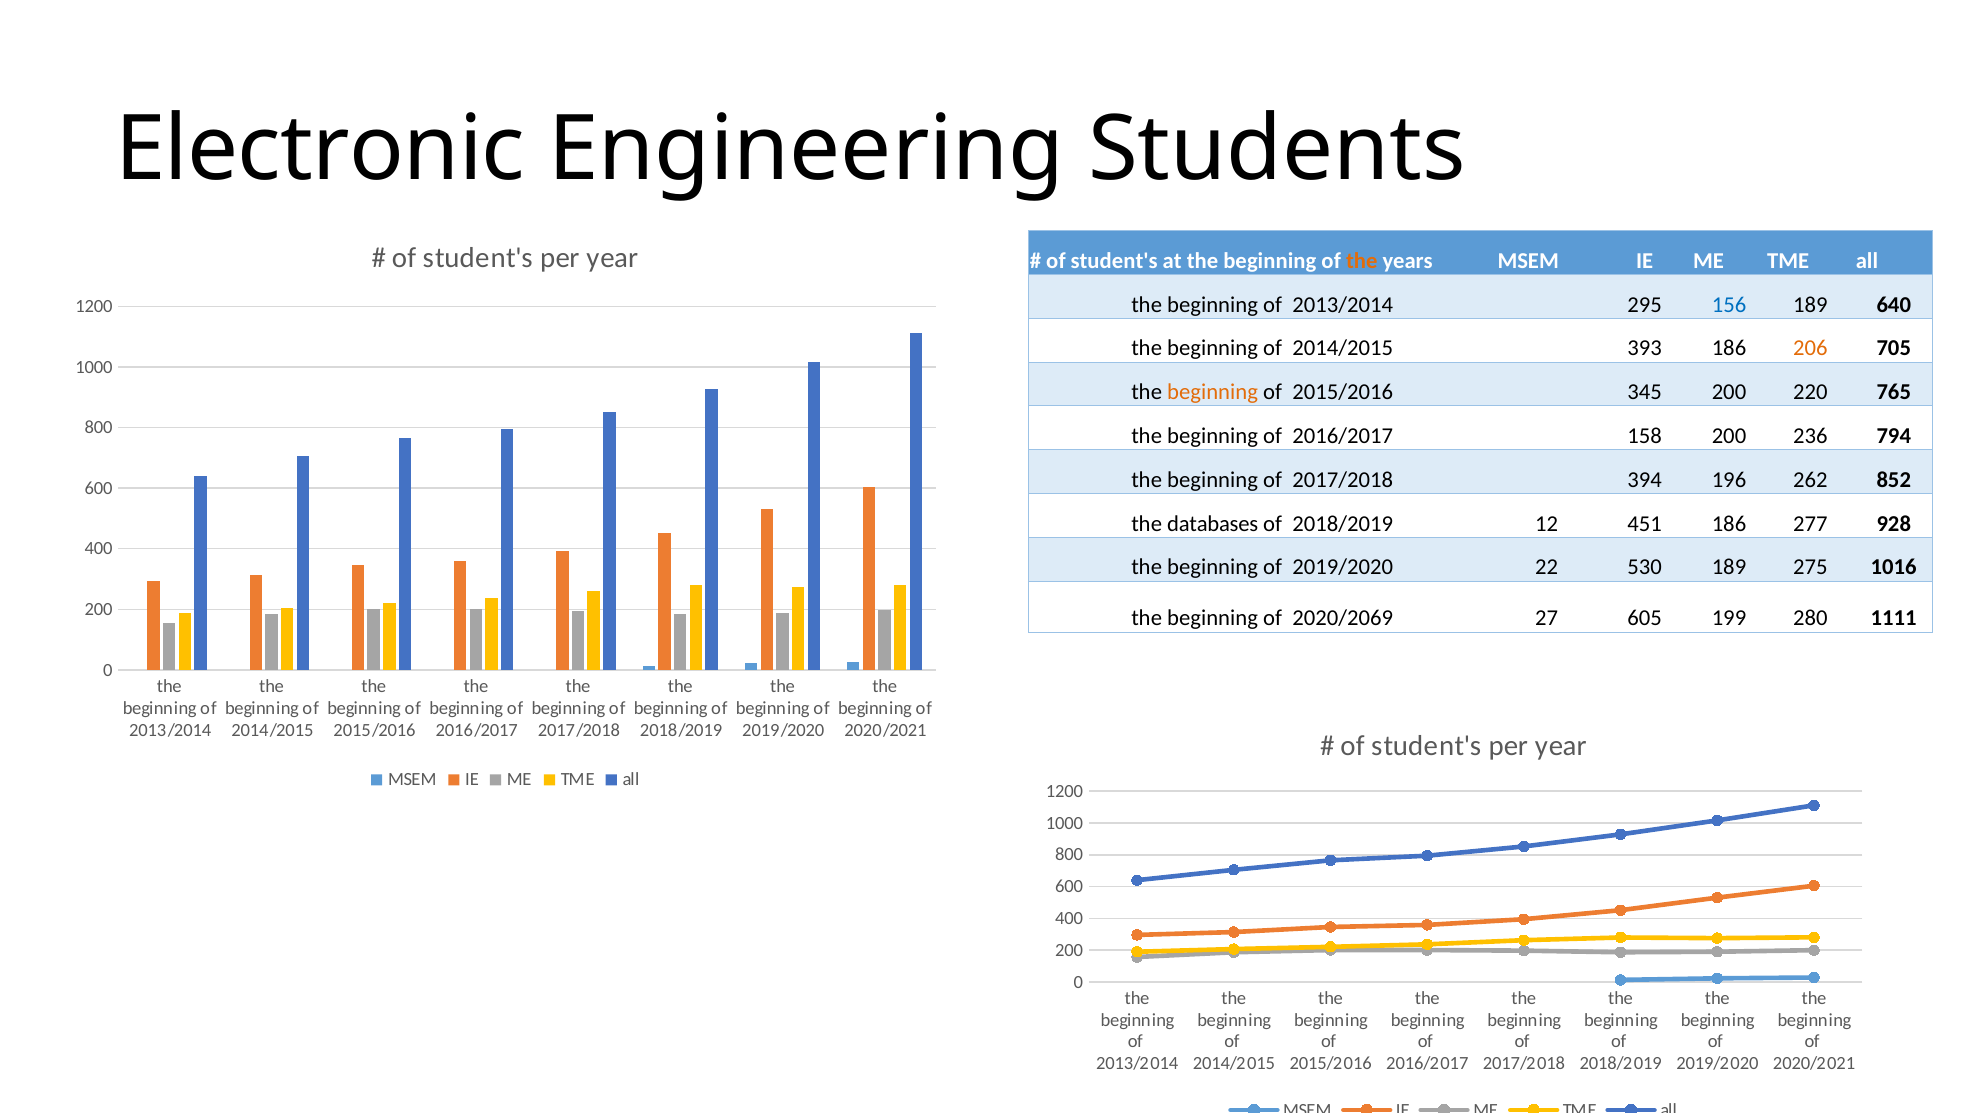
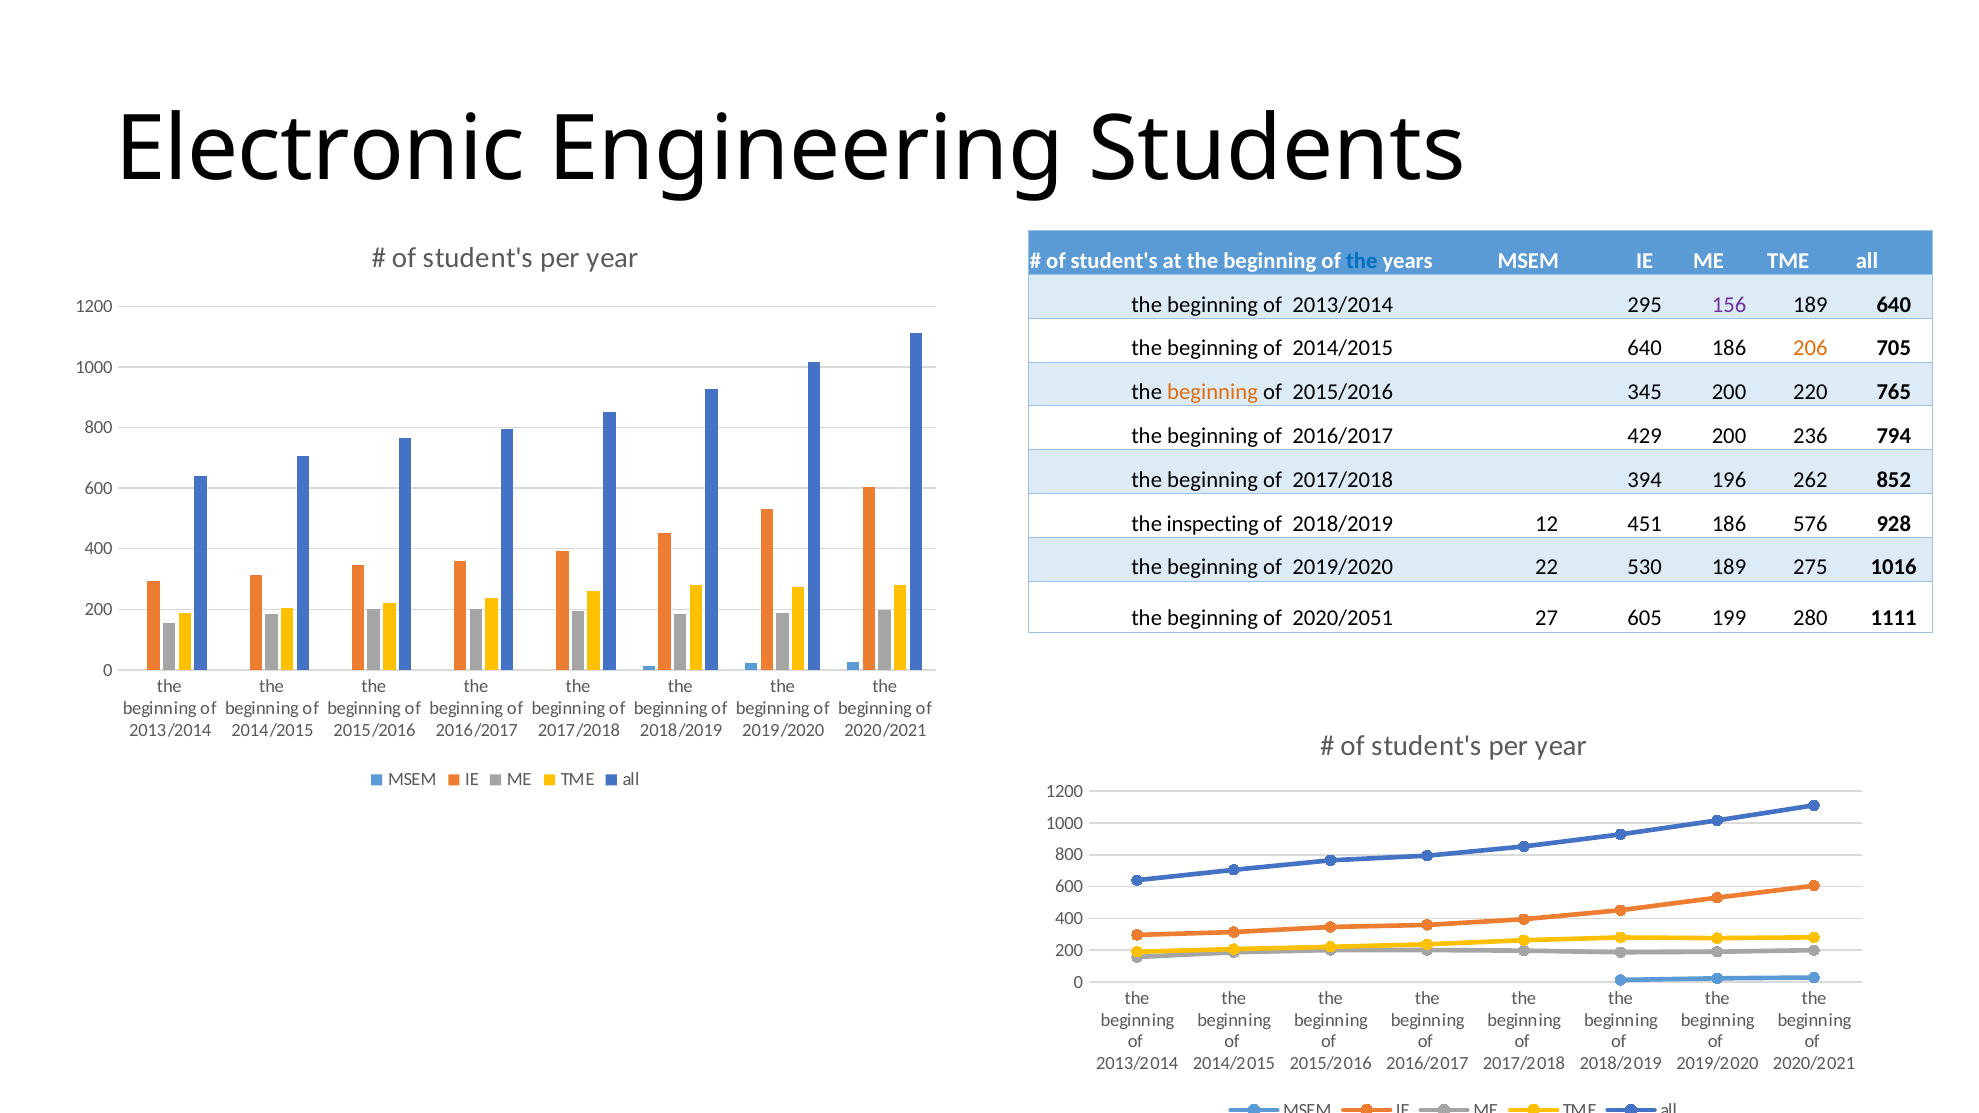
the at (1362, 261) colour: orange -> blue
156 colour: blue -> purple
2014/2015 393: 393 -> 640
158: 158 -> 429
databases: databases -> inspecting
277: 277 -> 576
2020/2069: 2020/2069 -> 2020/2051
